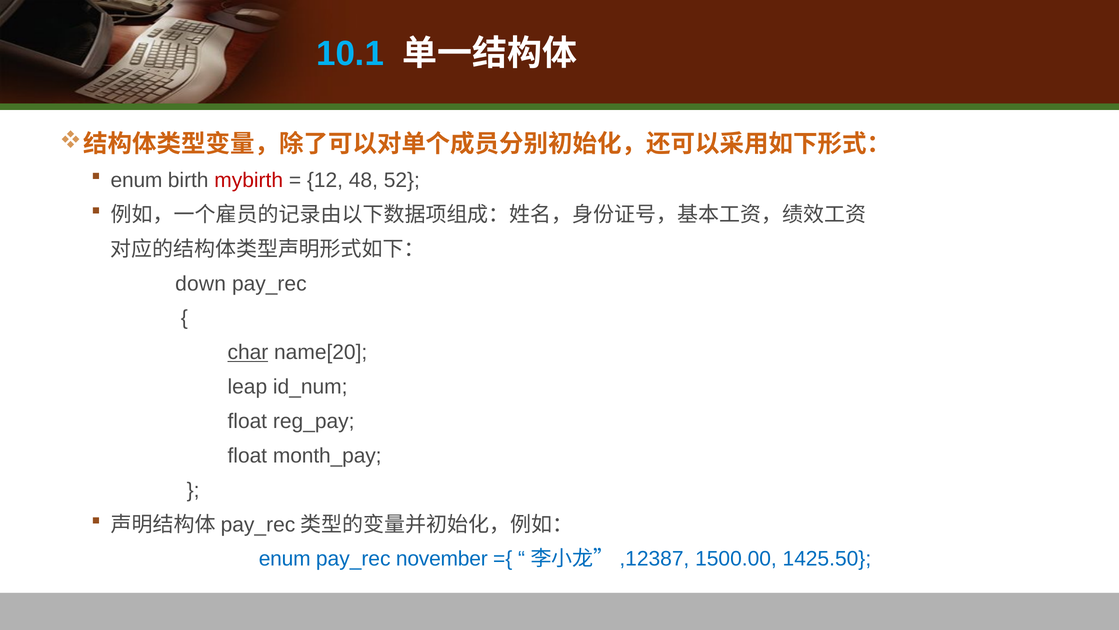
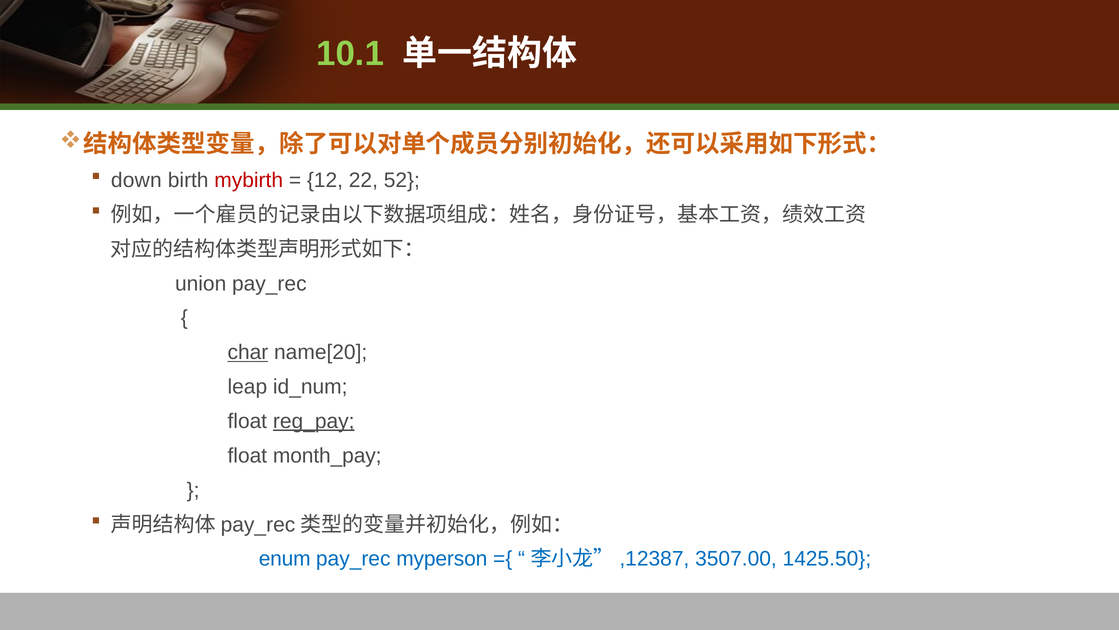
10.1 colour: light blue -> light green
enum at (137, 180): enum -> down
48: 48 -> 22
down: down -> union
reg_pay underline: none -> present
november: november -> myperson
1500.00: 1500.00 -> 3507.00
